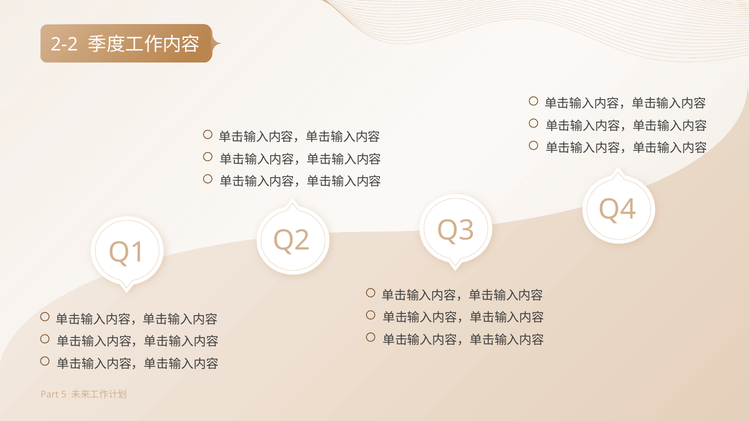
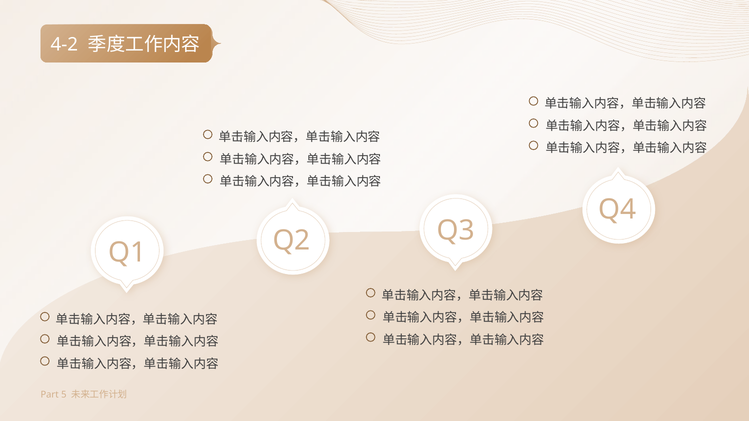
2-2: 2-2 -> 4-2
